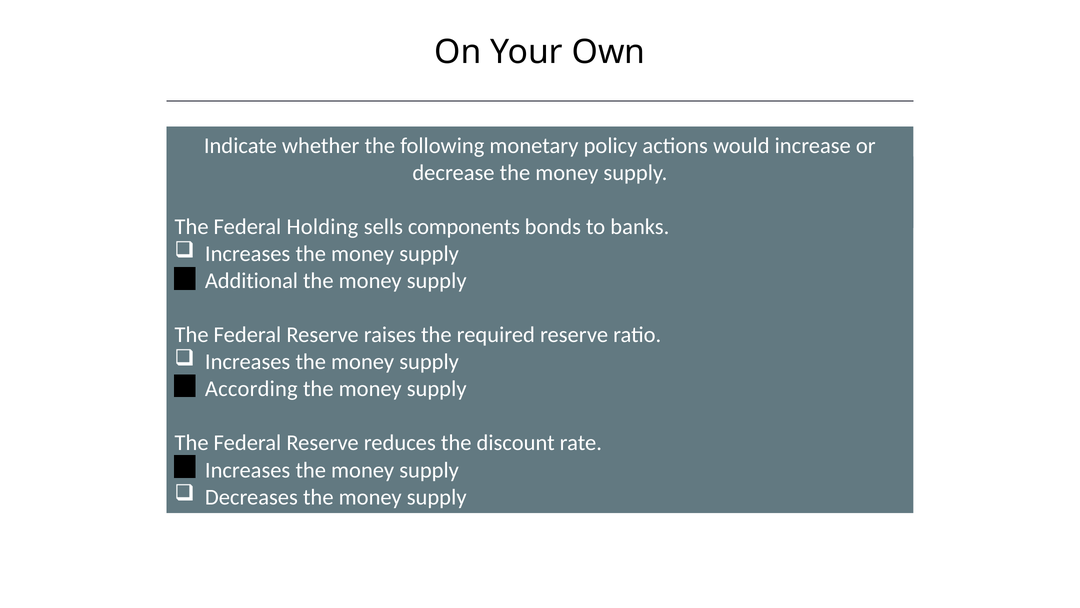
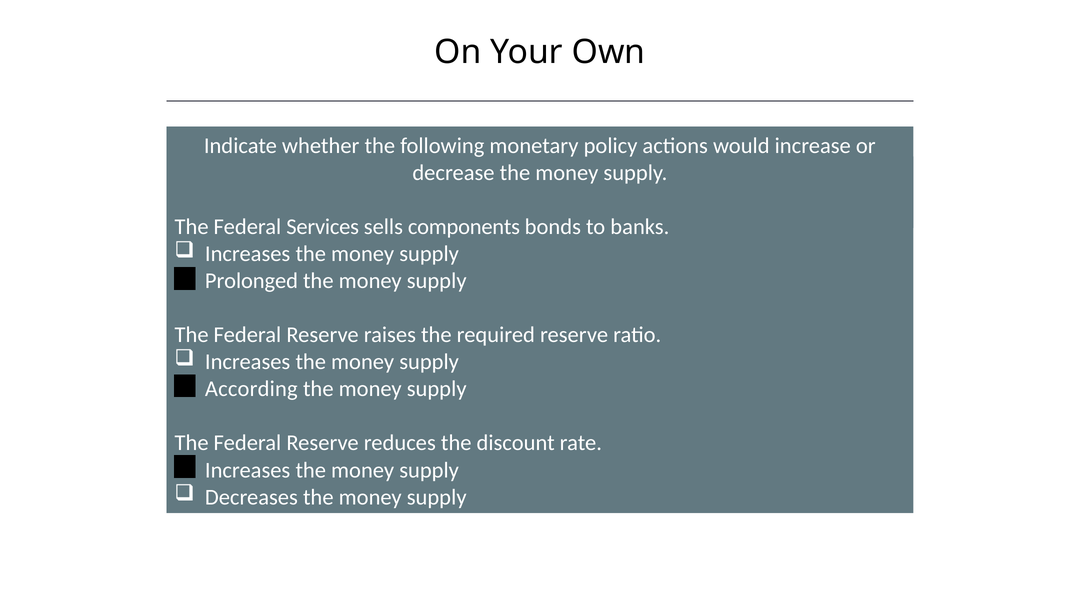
Holding: Holding -> Services
Additional: Additional -> Prolonged
